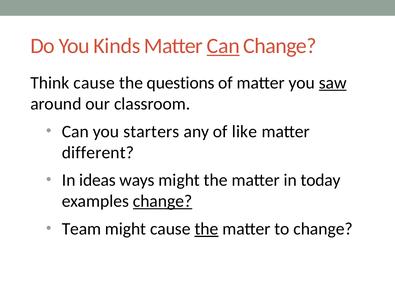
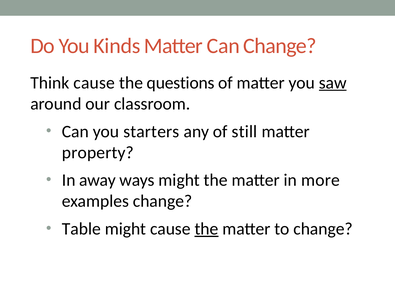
Can at (223, 46) underline: present -> none
like: like -> still
different: different -> property
ideas: ideas -> away
today: today -> more
change at (163, 201) underline: present -> none
Team: Team -> Table
